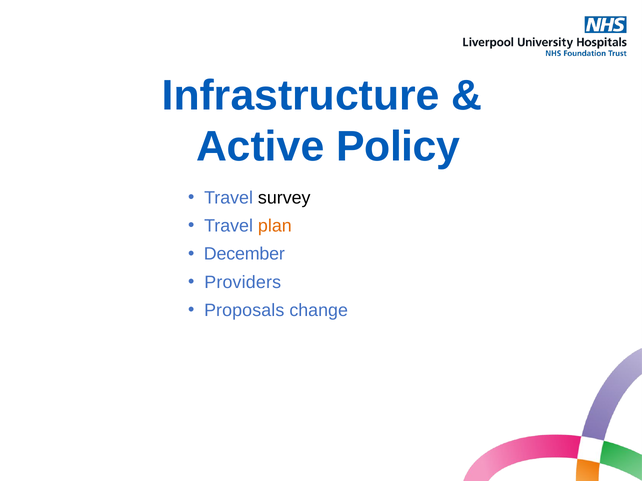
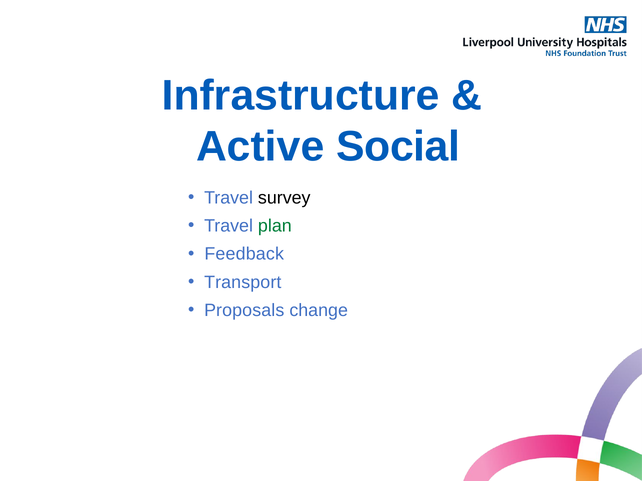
Policy: Policy -> Social
plan colour: orange -> green
December: December -> Feedback
Providers: Providers -> Transport
